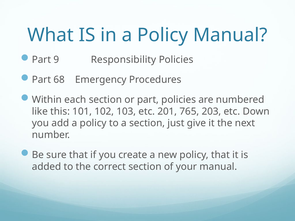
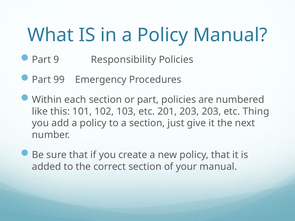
68: 68 -> 99
201 765: 765 -> 203
Down: Down -> Thing
